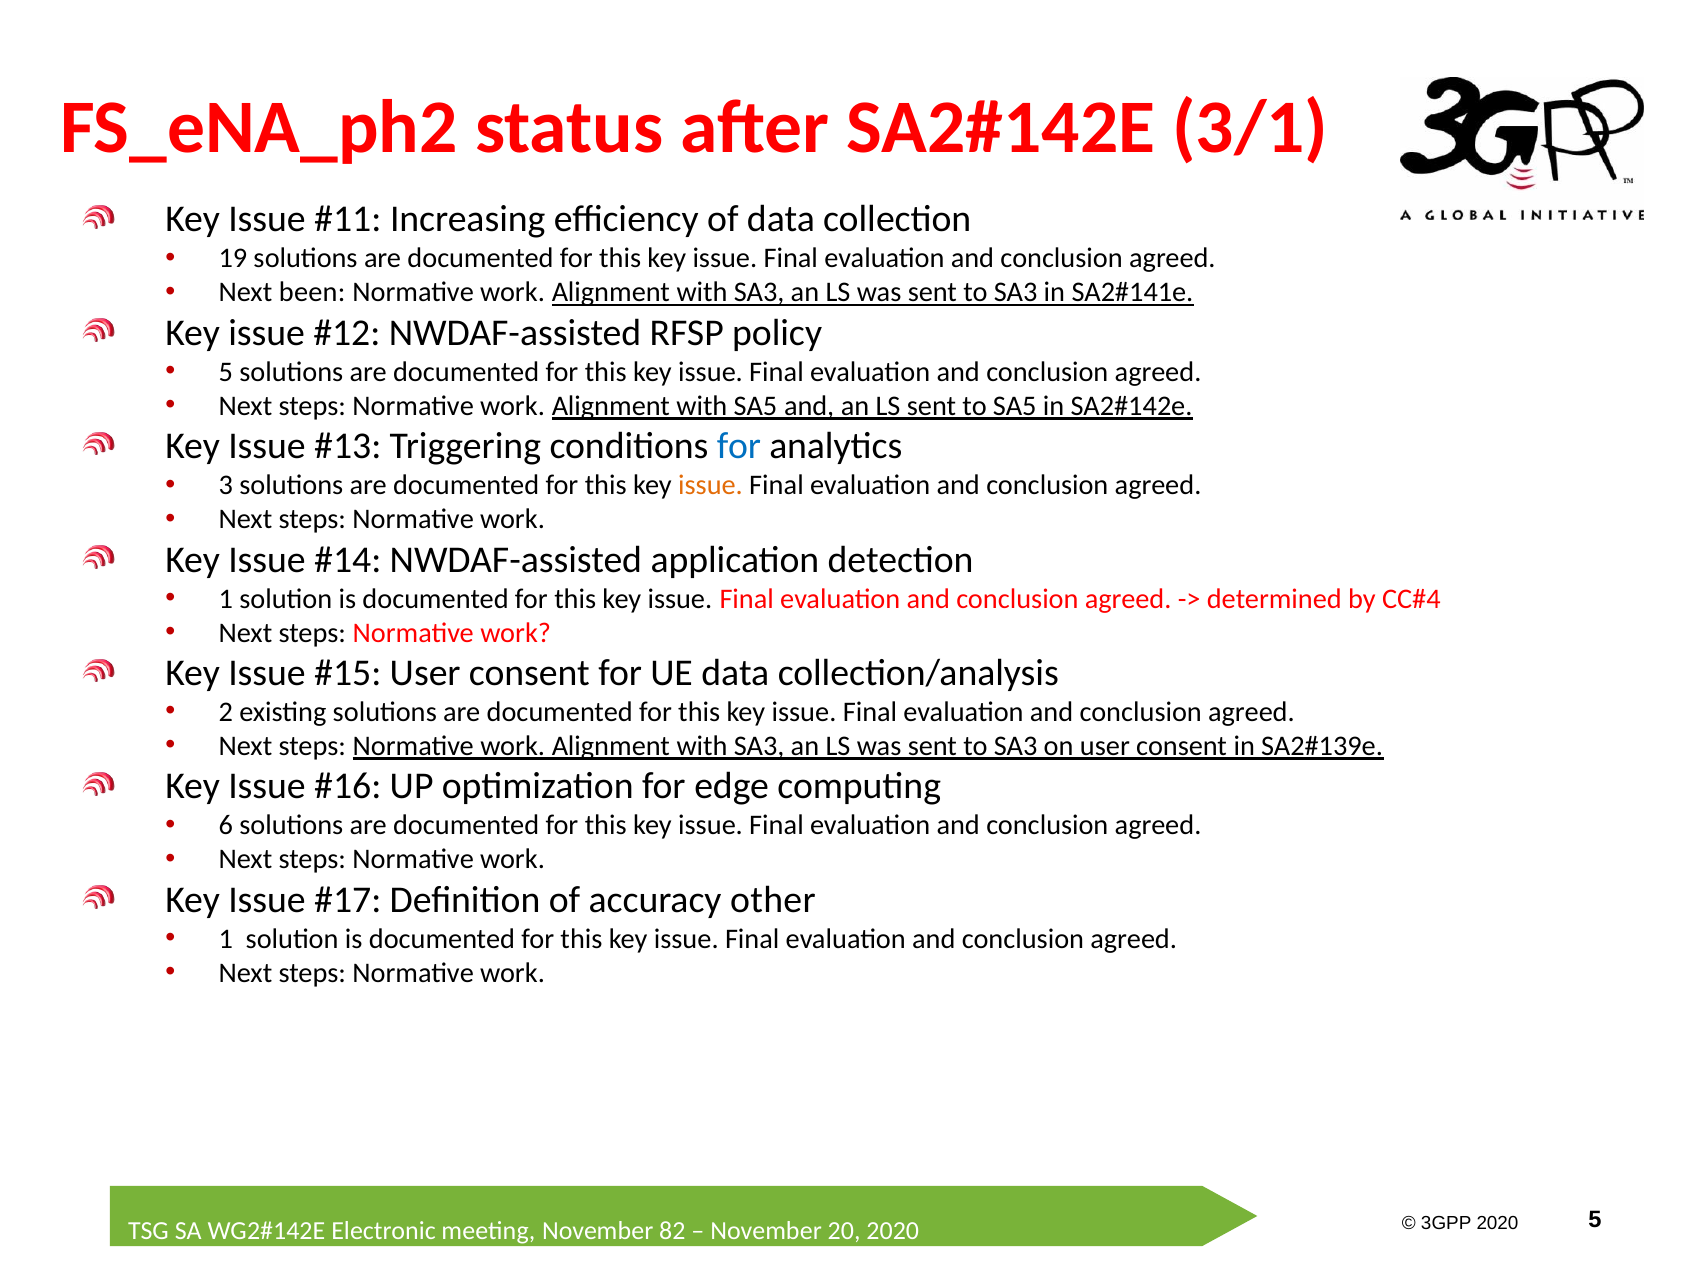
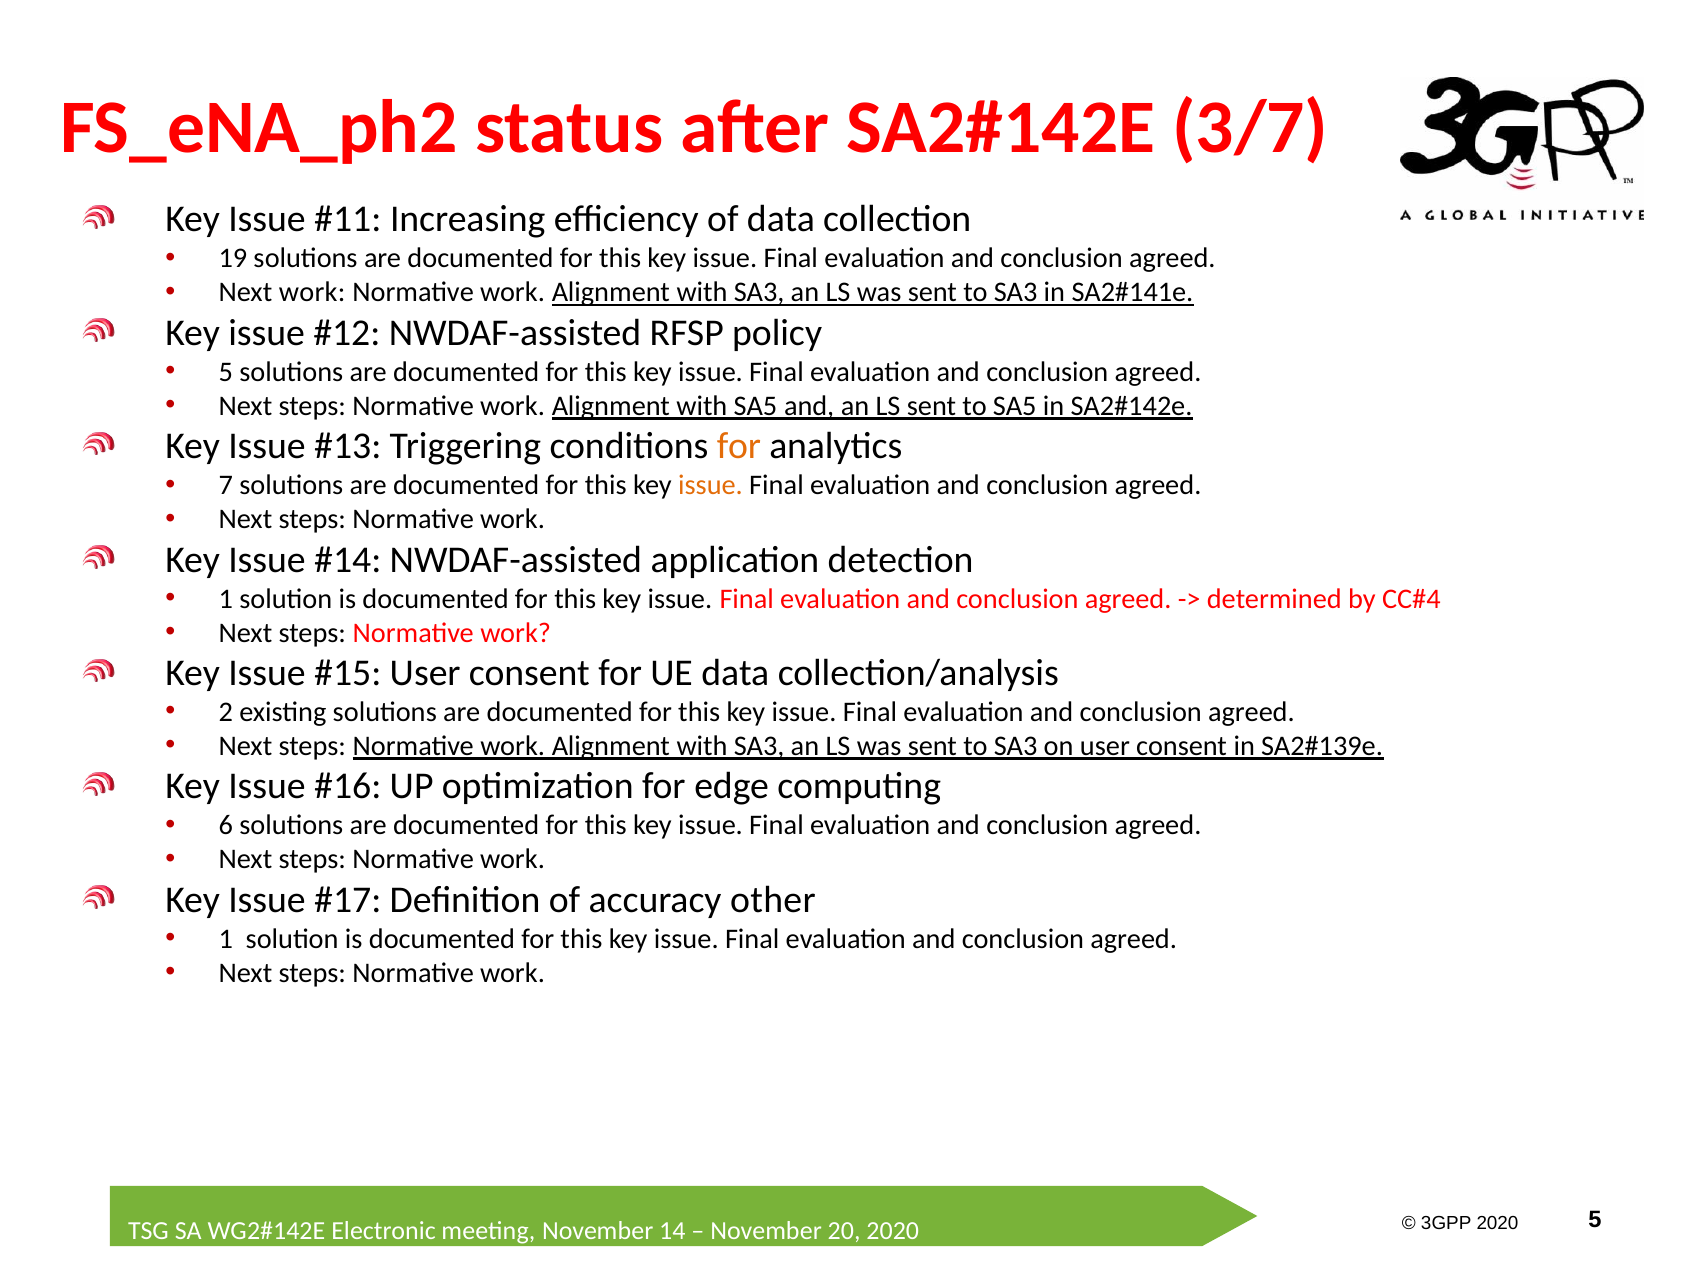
3/1: 3/1 -> 3/7
Next been: been -> work
for at (739, 446) colour: blue -> orange
3: 3 -> 7
82: 82 -> 14
